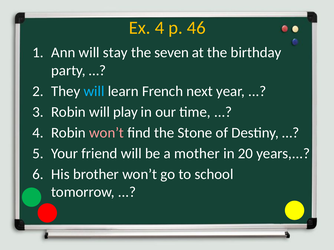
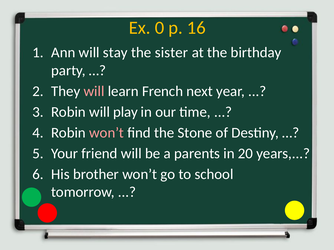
Ex 4: 4 -> 0
46: 46 -> 16
seven: seven -> sister
will at (94, 91) colour: light blue -> pink
mother: mother -> parents
